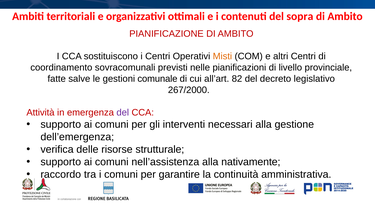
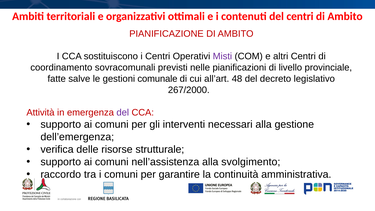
del sopra: sopra -> centri
Misti colour: orange -> purple
82: 82 -> 48
nativamente: nativamente -> svolgimento
